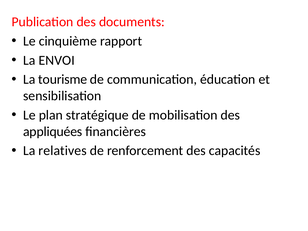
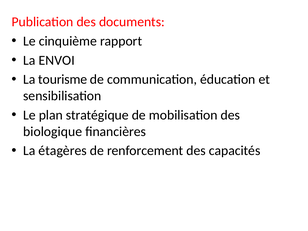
appliquées: appliquées -> biologique
relatives: relatives -> étagères
